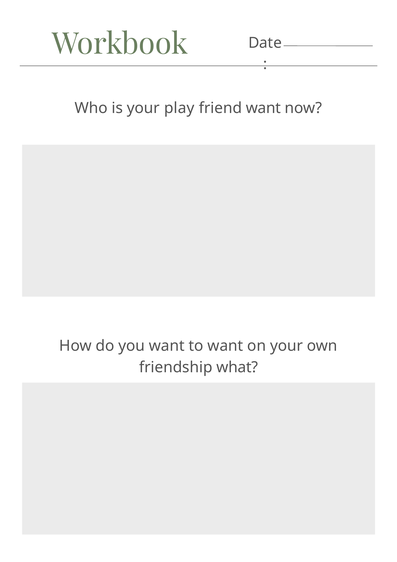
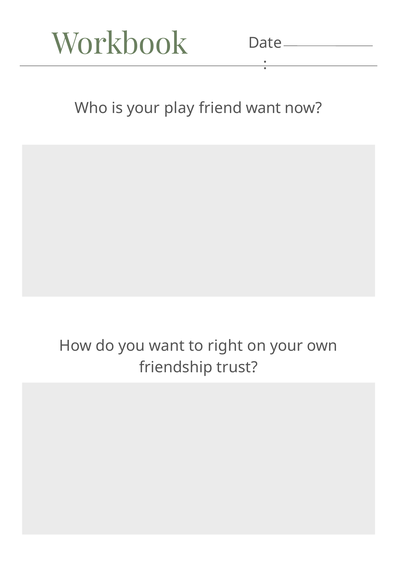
to want: want -> right
what: what -> trust
